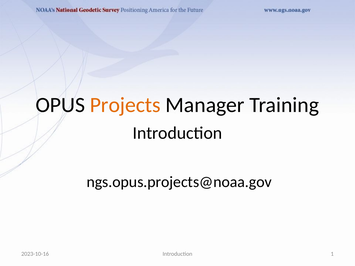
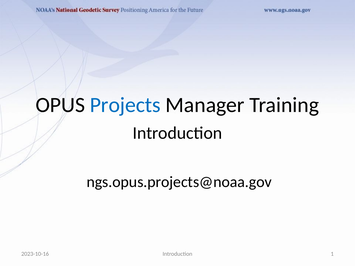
Projects colour: orange -> blue
